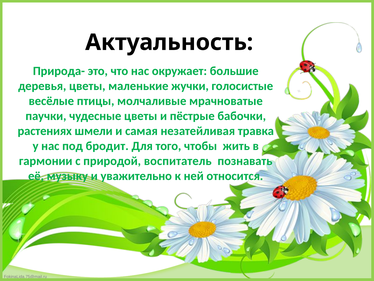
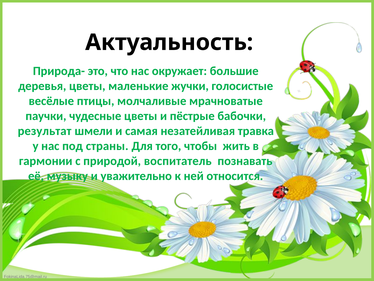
растениях: растениях -> результат
бродит: бродит -> страны
